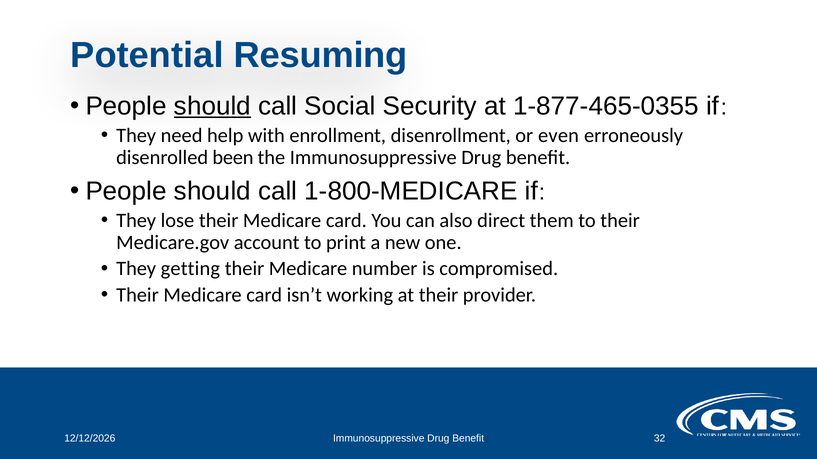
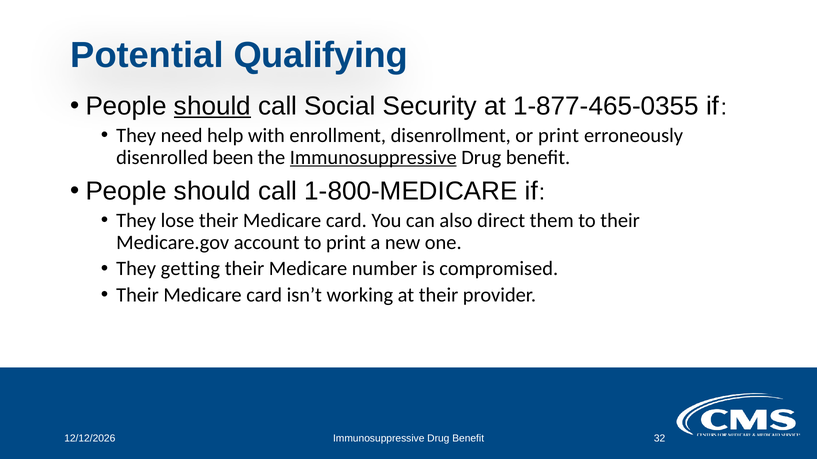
Resuming: Resuming -> Qualifying
or even: even -> print
Immunosuppressive at (373, 158) underline: none -> present
